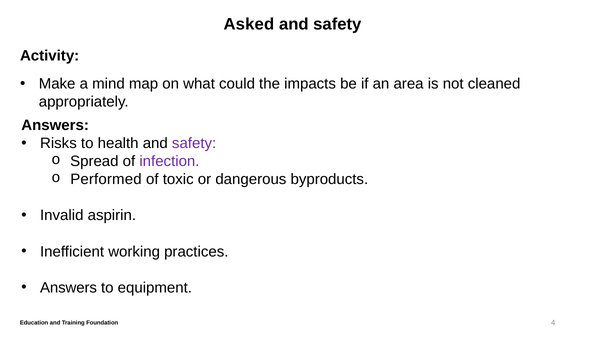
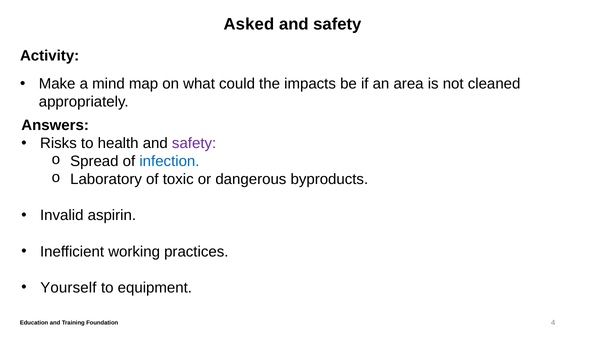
infection colour: purple -> blue
Performed: Performed -> Laboratory
Answers at (69, 288): Answers -> Yourself
